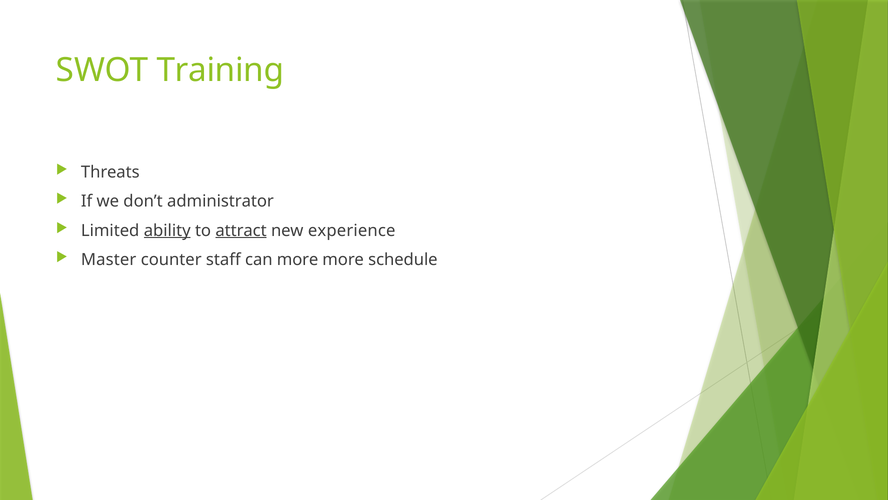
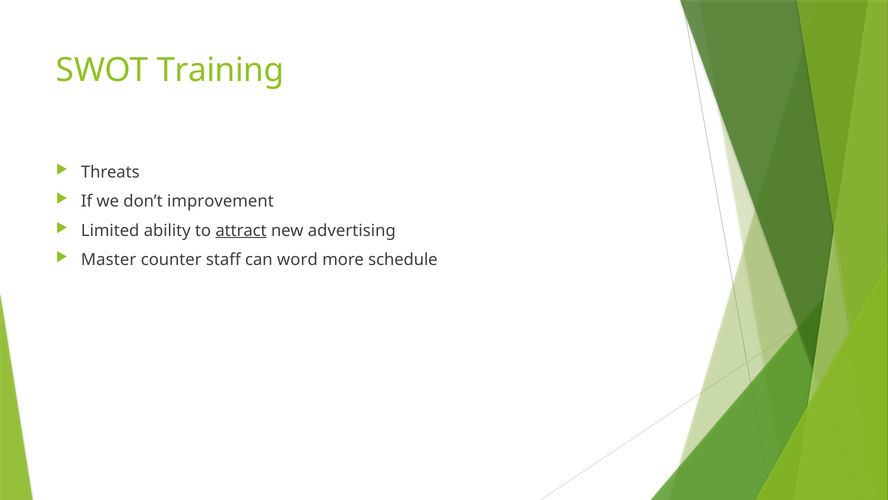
administrator: administrator -> improvement
ability underline: present -> none
experience: experience -> advertising
can more: more -> word
